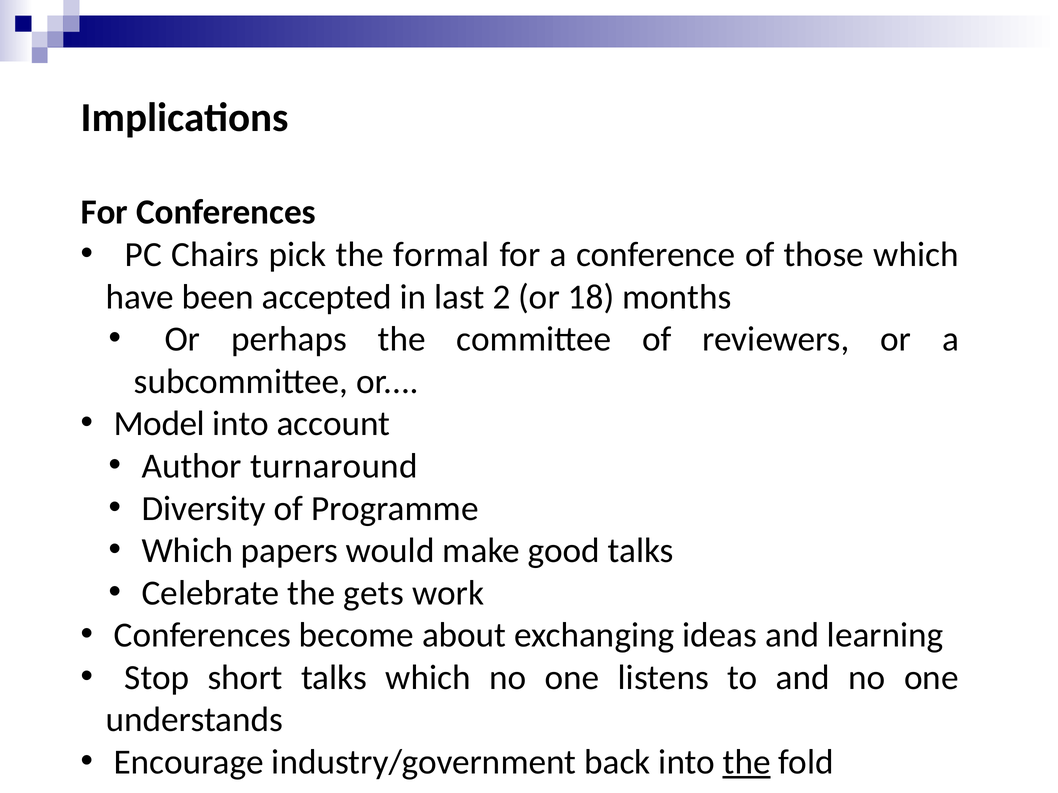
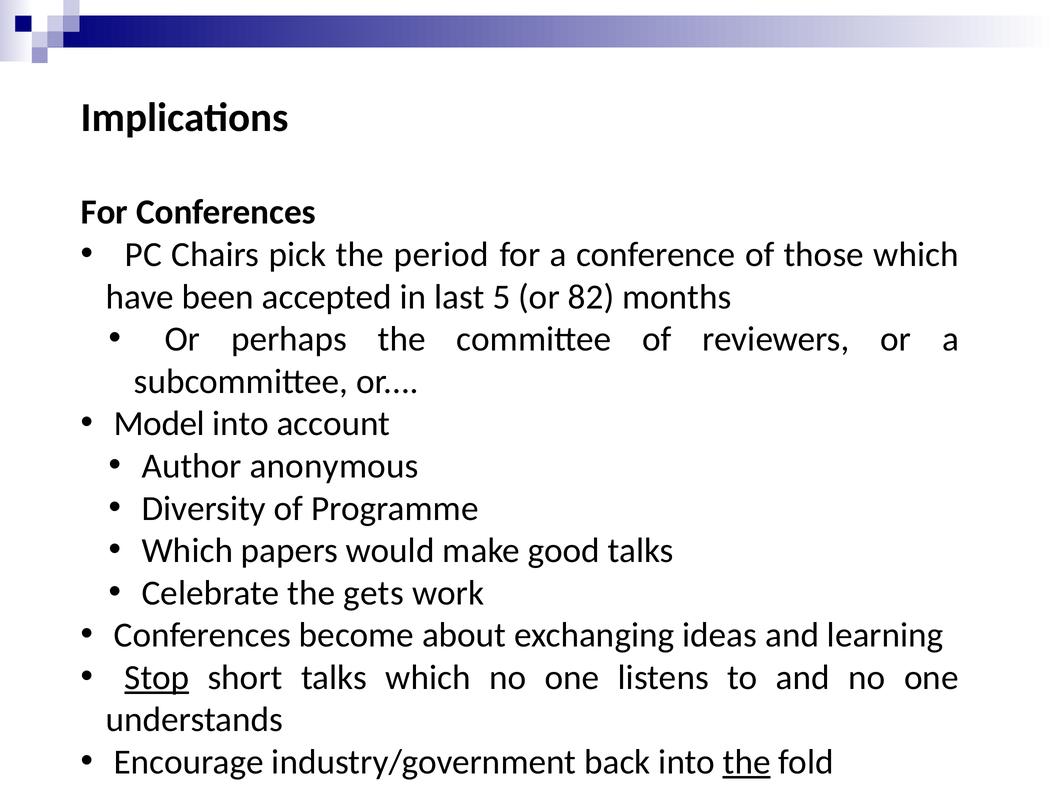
formal: formal -> period
2: 2 -> 5
18: 18 -> 82
turnaround: turnaround -> anonymous
Stop underline: none -> present
